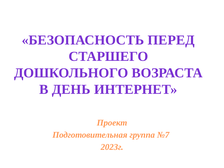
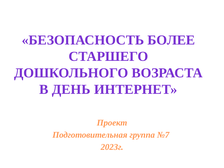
ПЕРЕД: ПЕРЕД -> БОЛЕЕ
